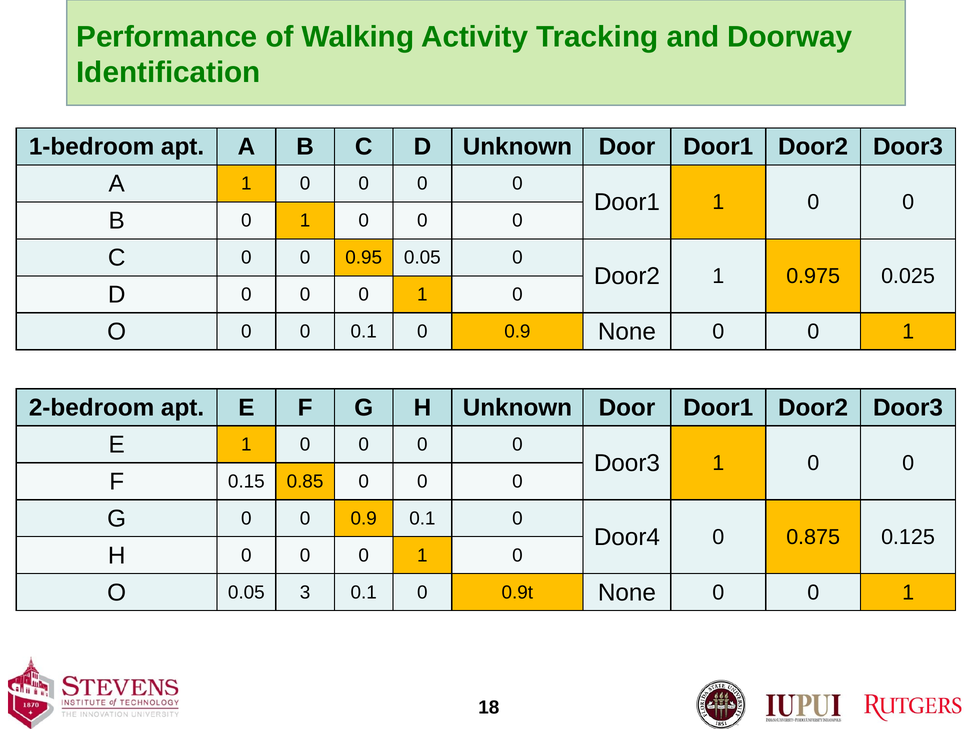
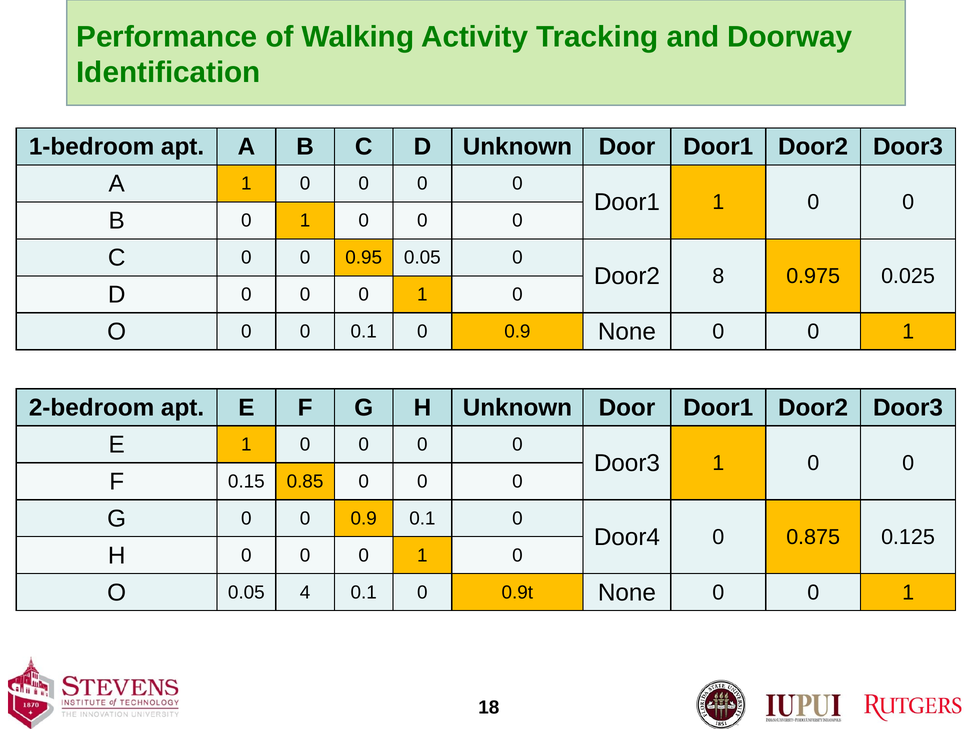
Door2 1: 1 -> 8
3: 3 -> 4
